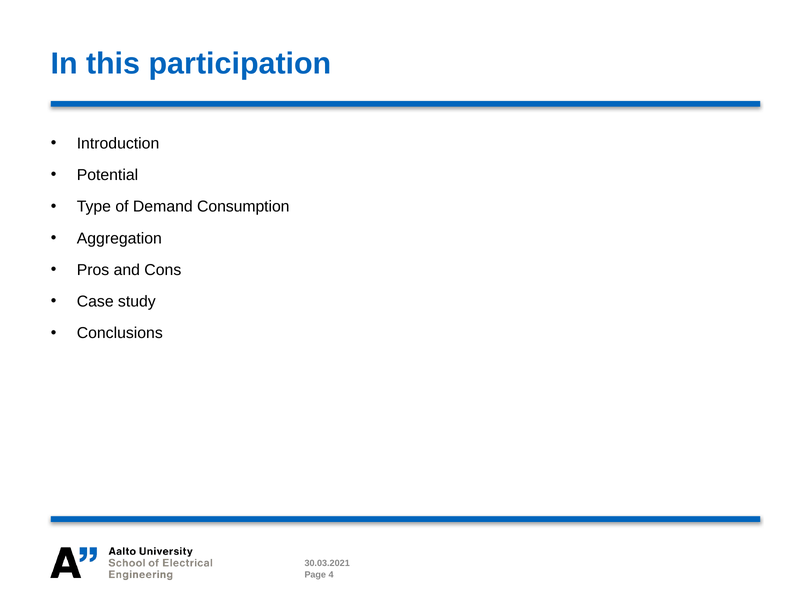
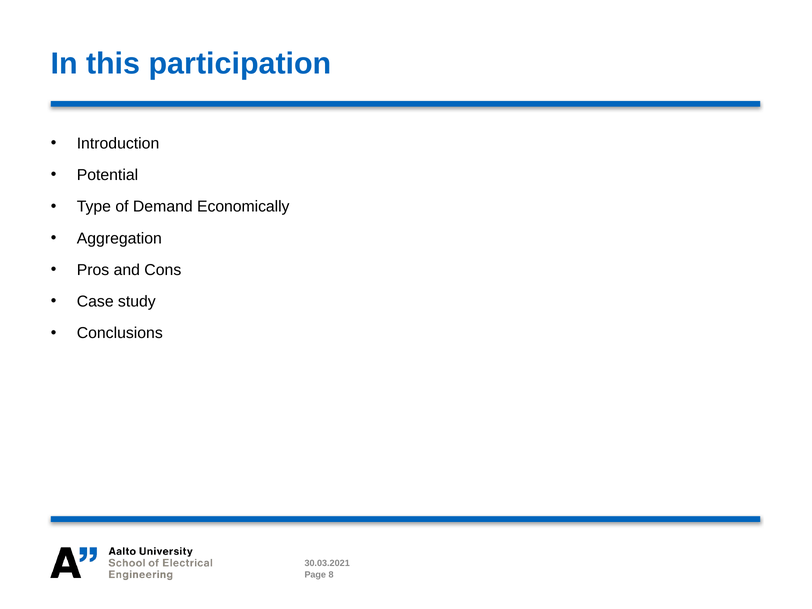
Consumption: Consumption -> Economically
4: 4 -> 8
